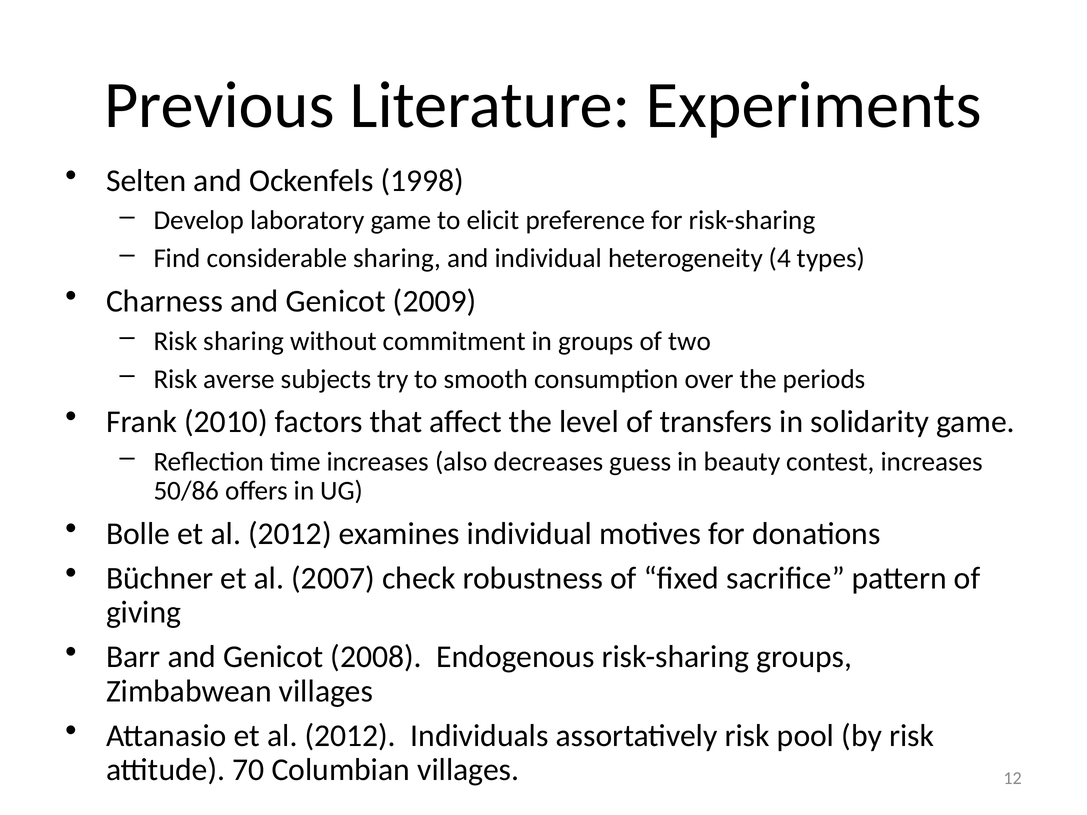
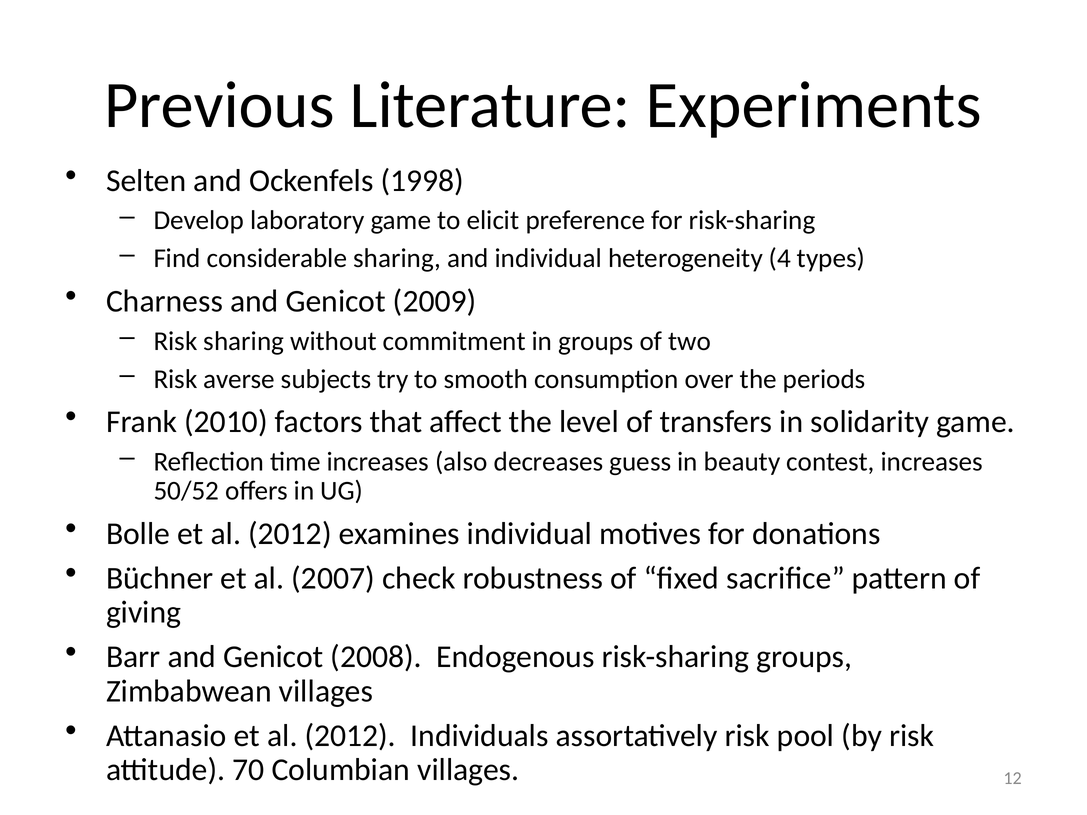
50/86: 50/86 -> 50/52
